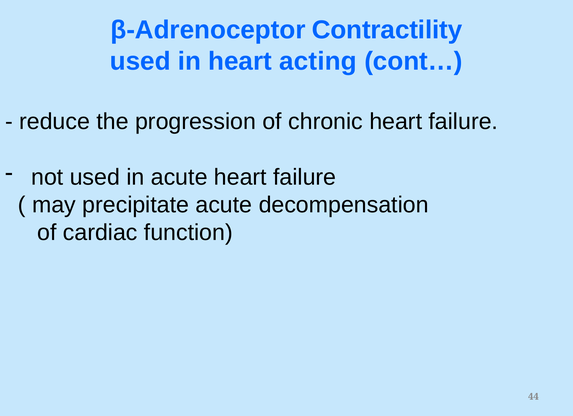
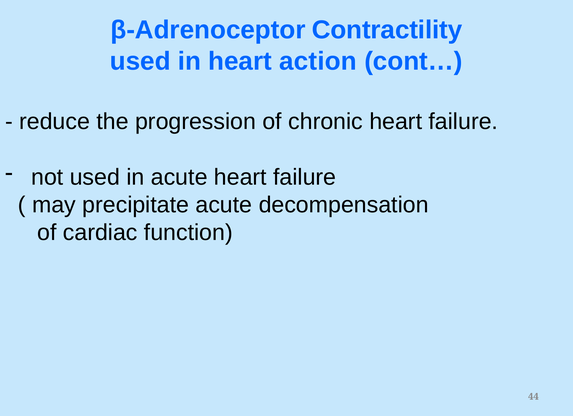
acting: acting -> action
